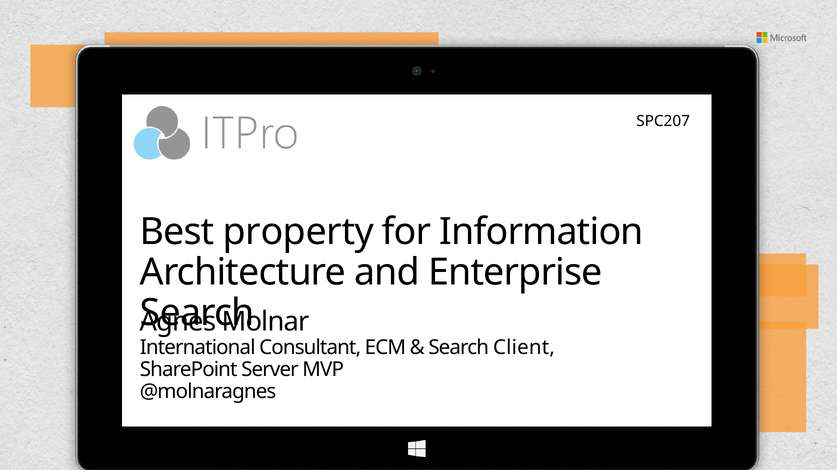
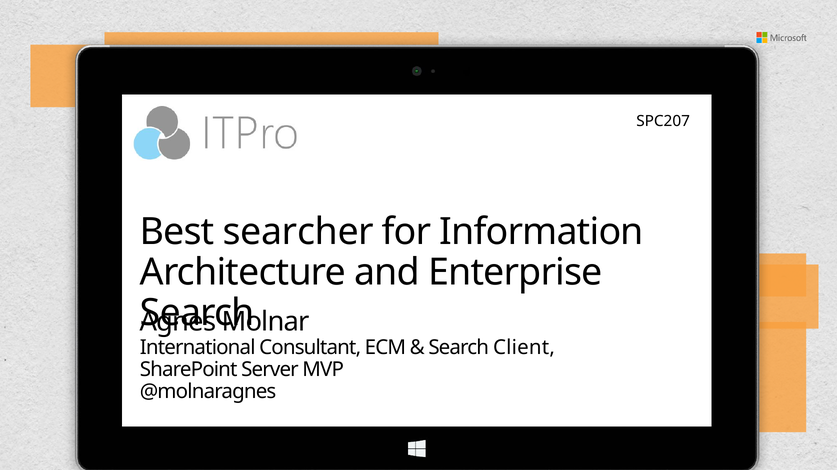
property: property -> searcher
